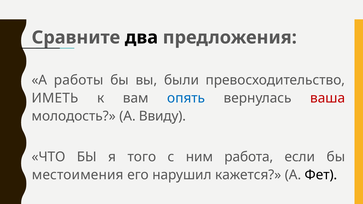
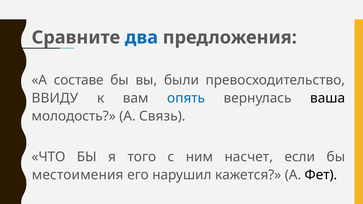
два colour: black -> blue
работы: работы -> составе
ИМЕТЬ: ИМЕТЬ -> ВВИДУ
ваша colour: red -> black
Ввиду: Ввиду -> Связь
работа: работа -> насчет
